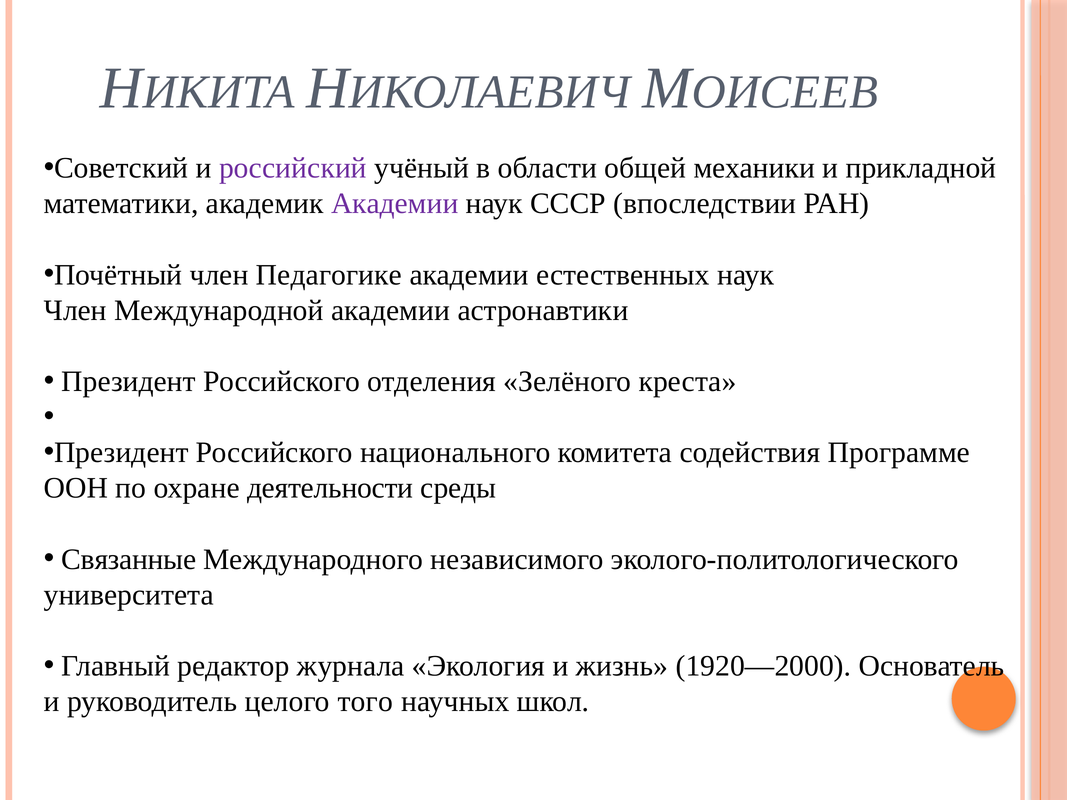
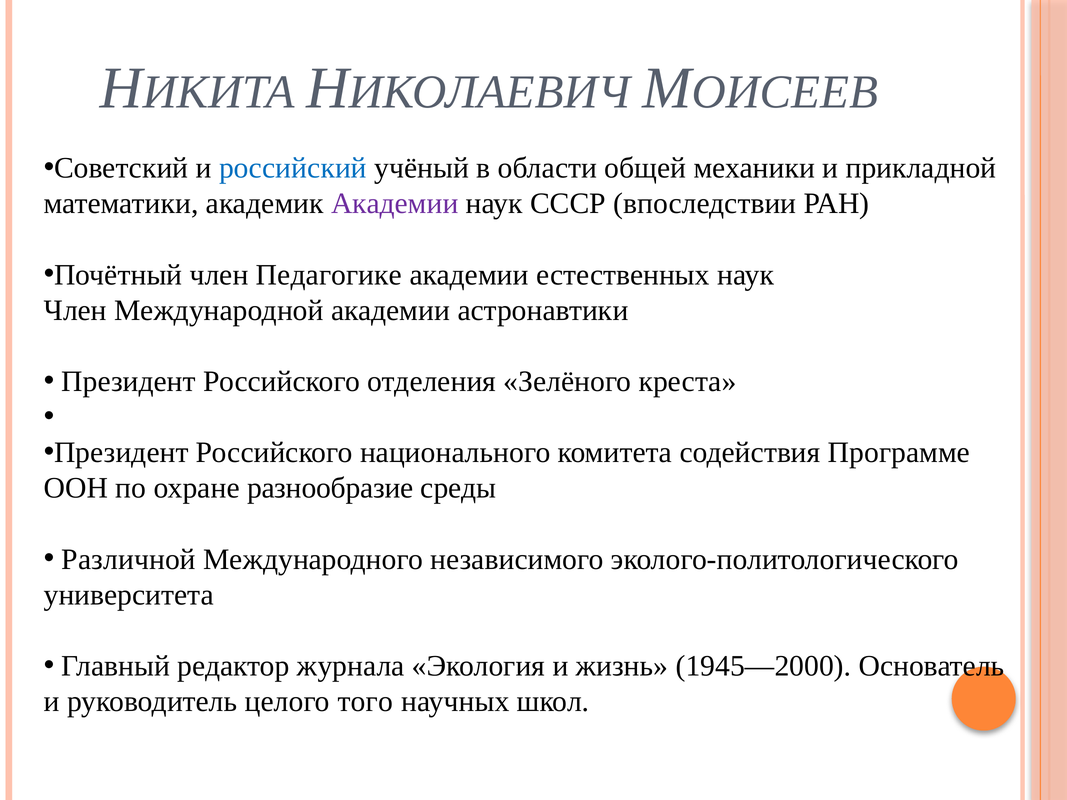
российский colour: purple -> blue
деятельности: деятельности -> разнообразие
Связанные: Связанные -> Различной
1920—2000: 1920—2000 -> 1945—2000
